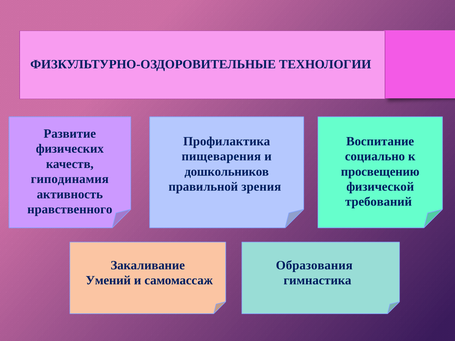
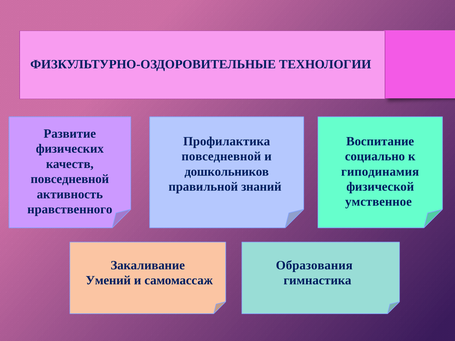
пищеварения at (221, 156): пищеварения -> повседневной
просвещению: просвещению -> гиподинамия
гиподинамия at (70, 179): гиподинамия -> повседневной
зрения: зрения -> знаний
требований: требований -> умственное
